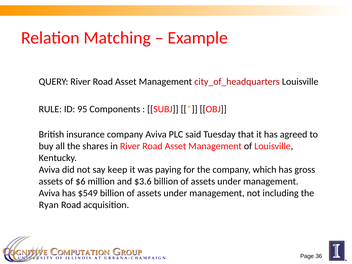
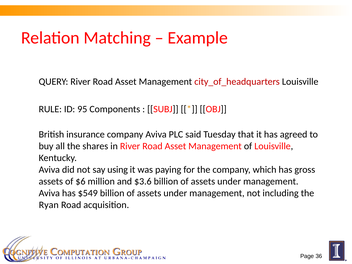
keep: keep -> using
